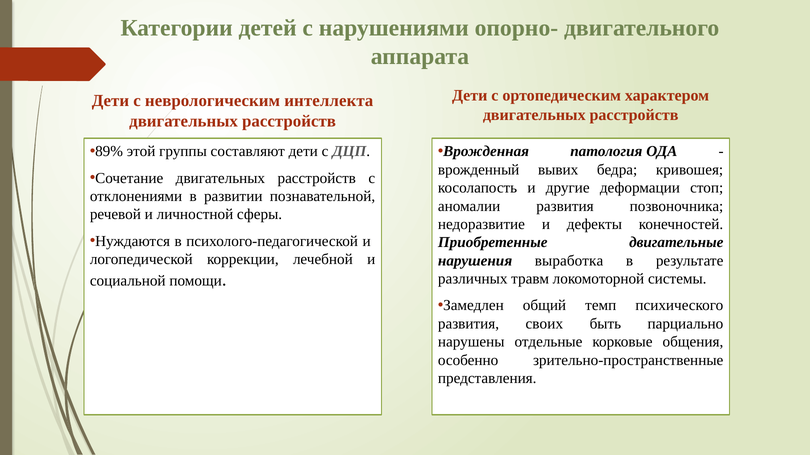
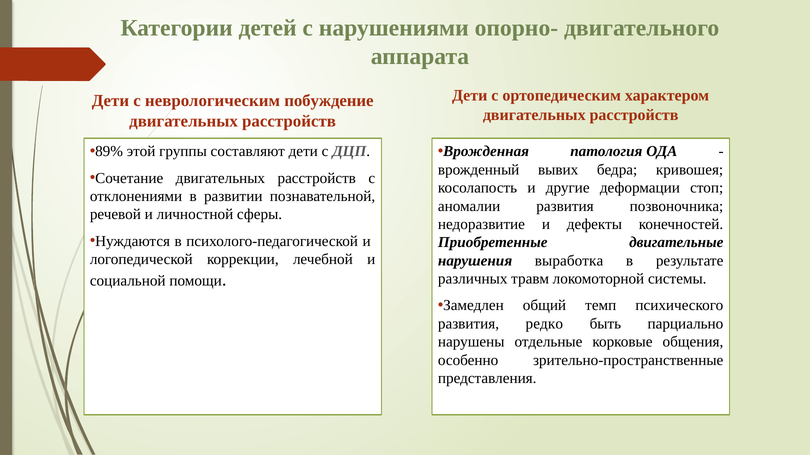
интеллекта: интеллекта -> побуждение
своих: своих -> редко
